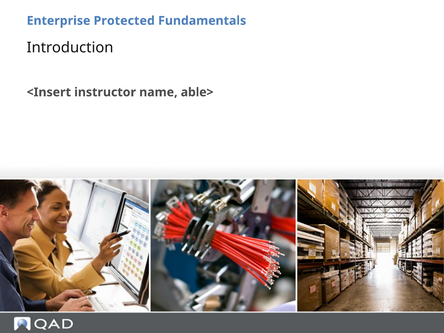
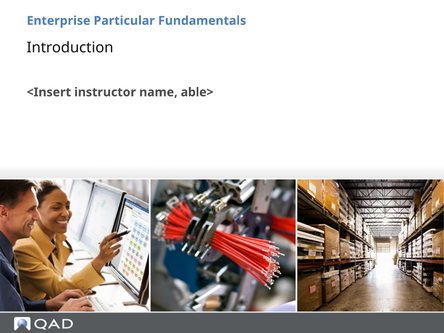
Protected: Protected -> Particular
